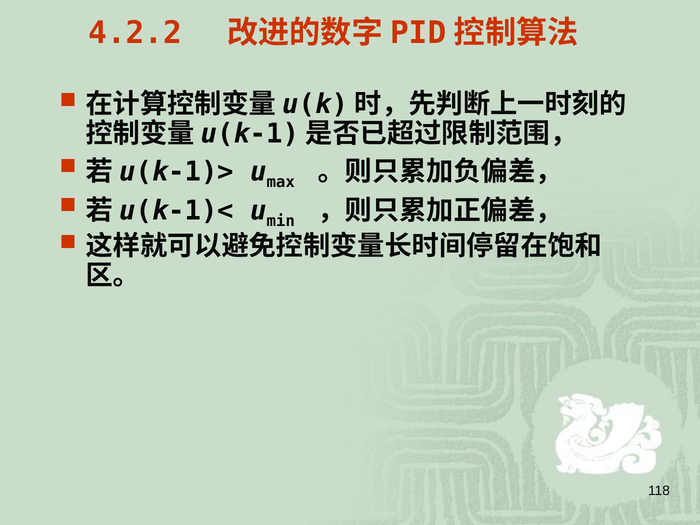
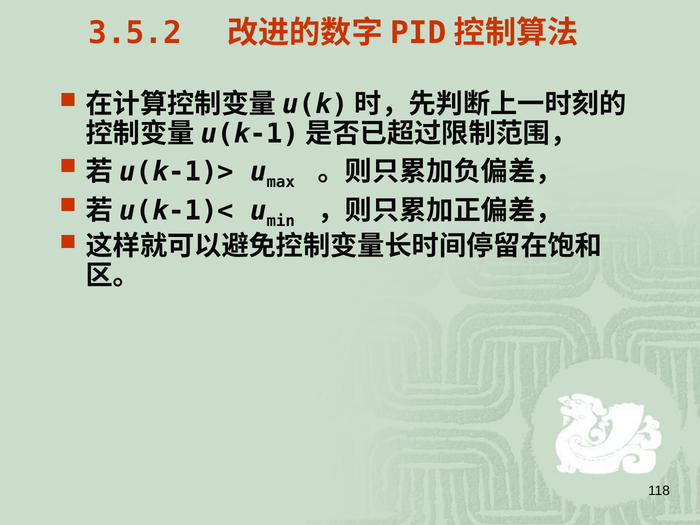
4.2.2: 4.2.2 -> 3.5.2
